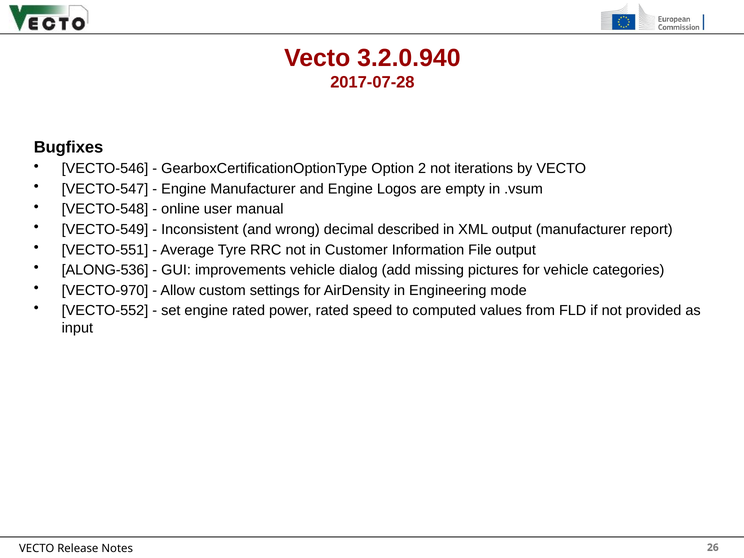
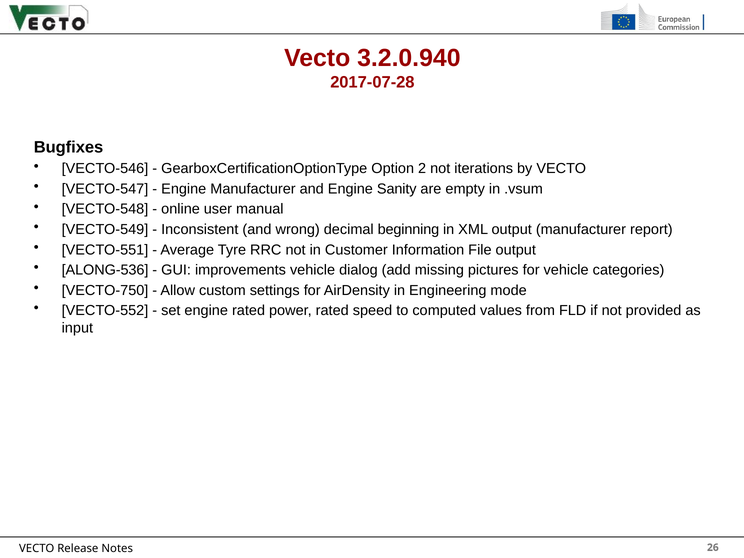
Logos: Logos -> Sanity
described: described -> beginning
VECTO-970: VECTO-970 -> VECTO-750
